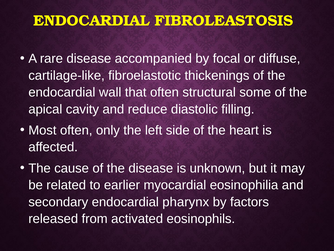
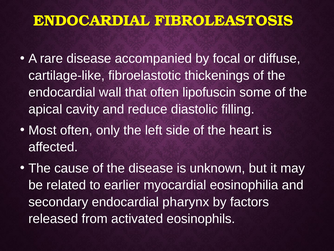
structural: structural -> lipofuscin
